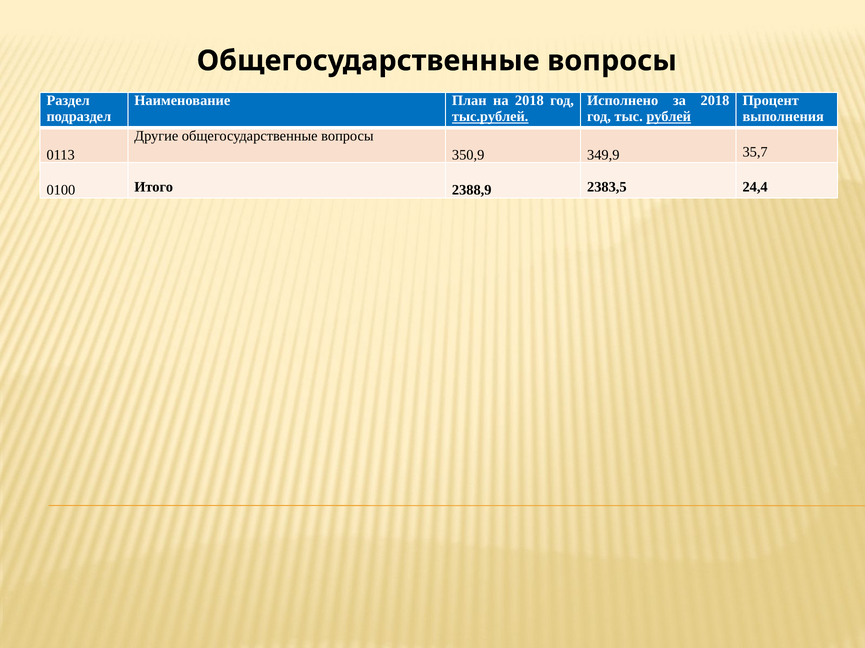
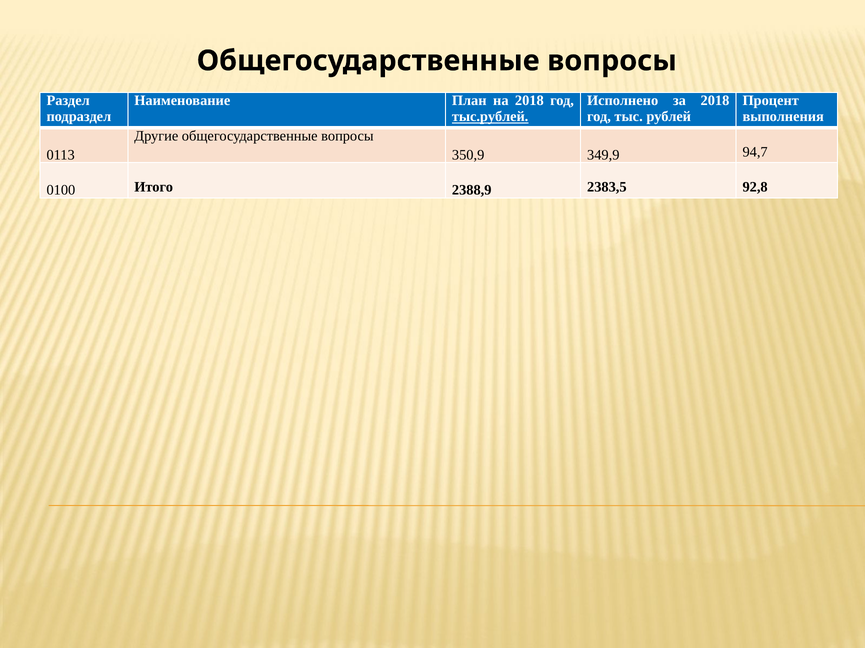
рублей underline: present -> none
35,7: 35,7 -> 94,7
24,4: 24,4 -> 92,8
